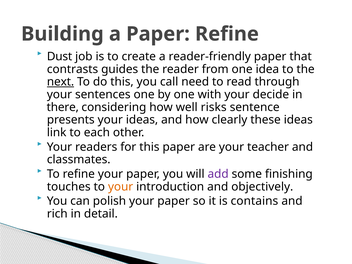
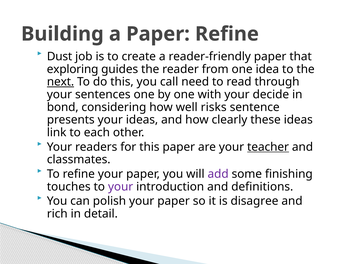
contrasts: contrasts -> exploring
there: there -> bond
teacher underline: none -> present
your at (121, 187) colour: orange -> purple
objectively: objectively -> definitions
contains: contains -> disagree
